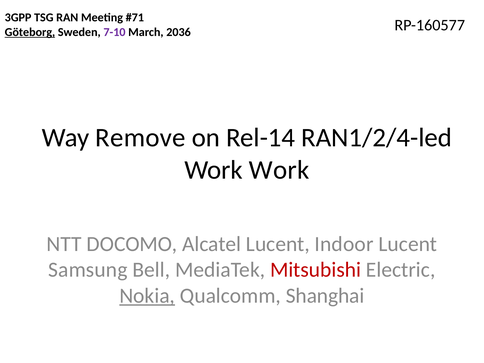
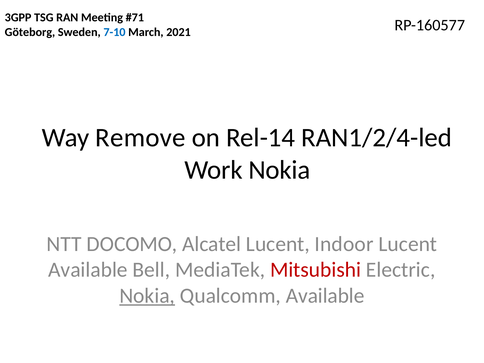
Göteborg underline: present -> none
7-10 colour: purple -> blue
2036: 2036 -> 2021
Work Work: Work -> Nokia
Samsung at (88, 270): Samsung -> Available
Qualcomm Shanghai: Shanghai -> Available
